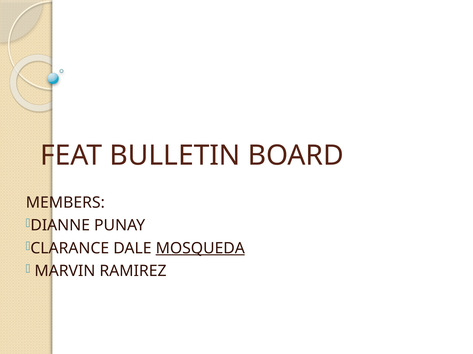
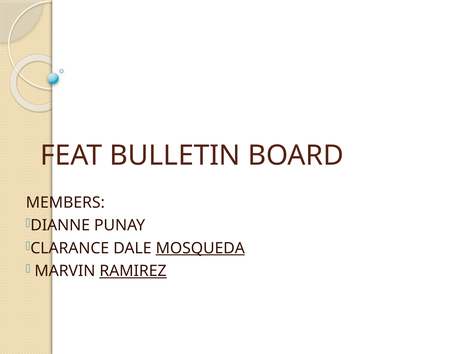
RAMIREZ underline: none -> present
